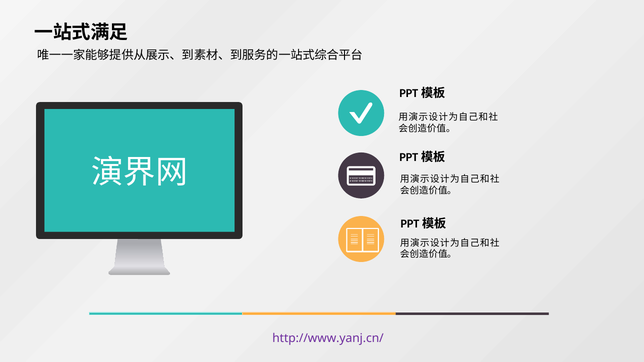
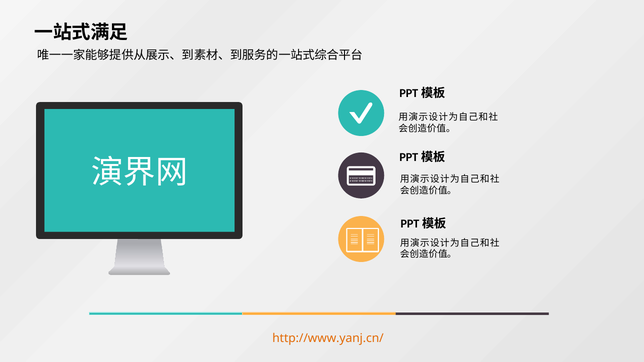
http://www.yanj.cn/ colour: purple -> orange
